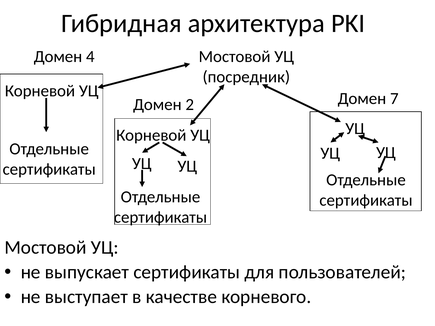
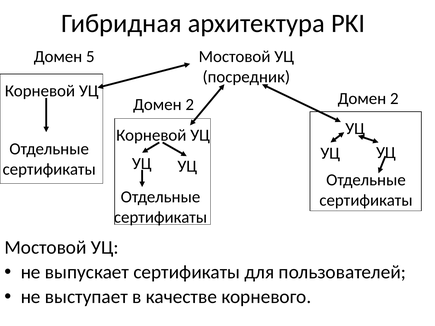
4: 4 -> 5
7 at (394, 99): 7 -> 2
